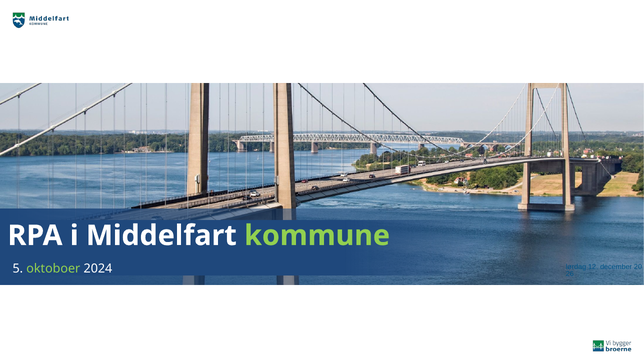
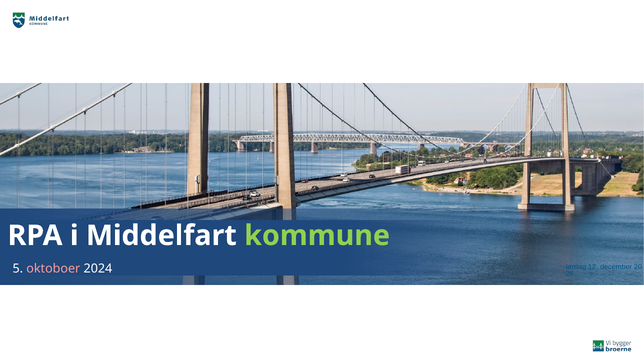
oktoboer colour: light green -> pink
